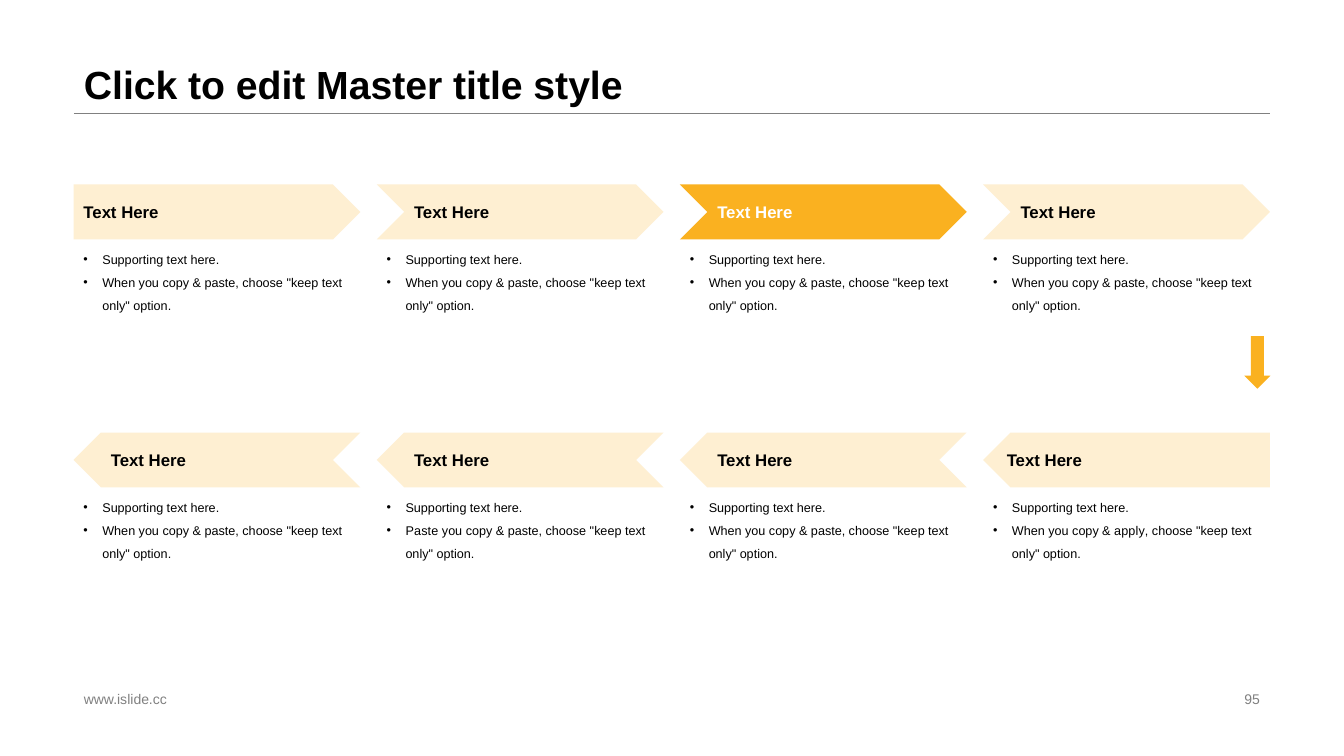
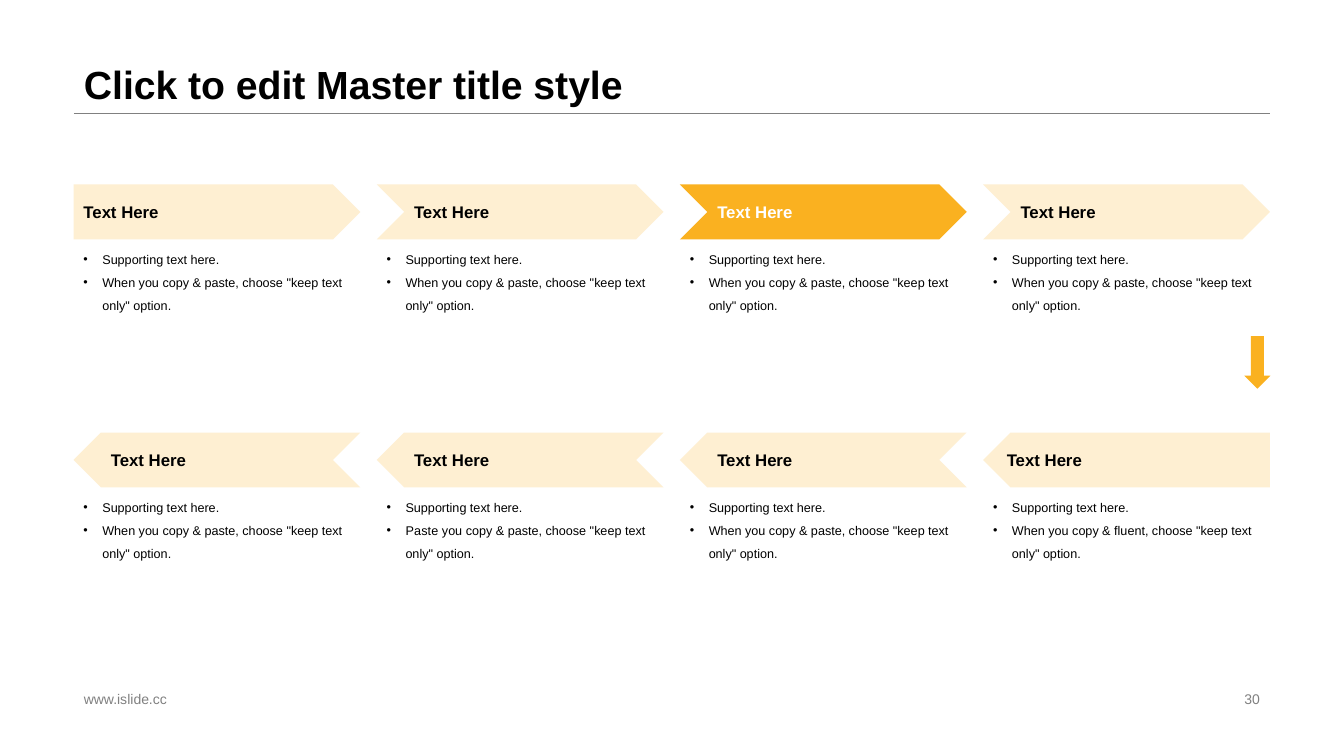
apply: apply -> fluent
95: 95 -> 30
